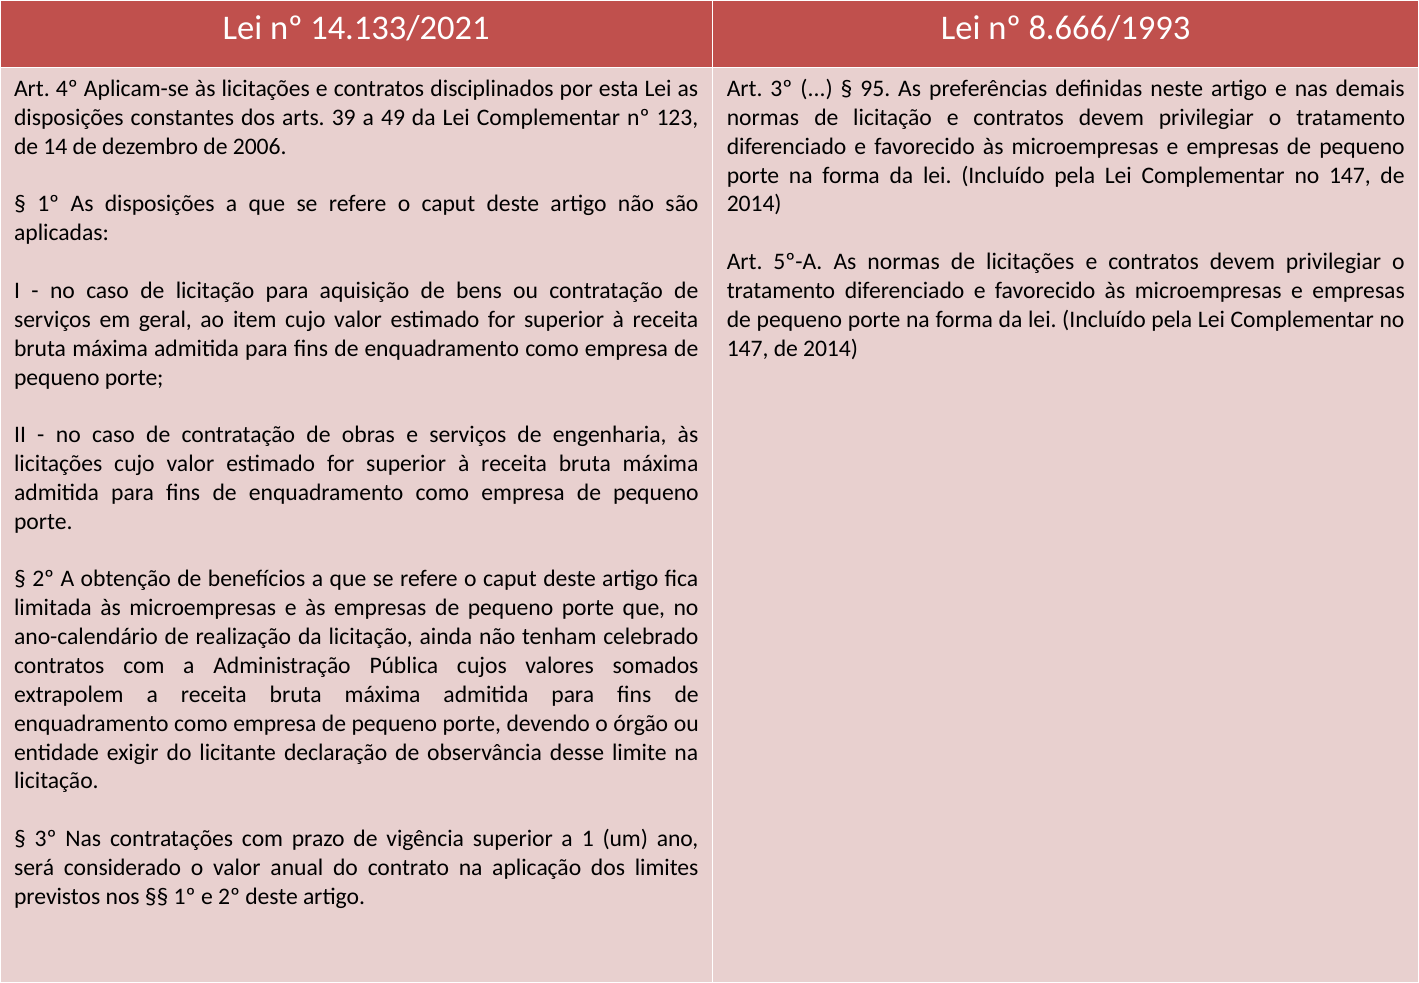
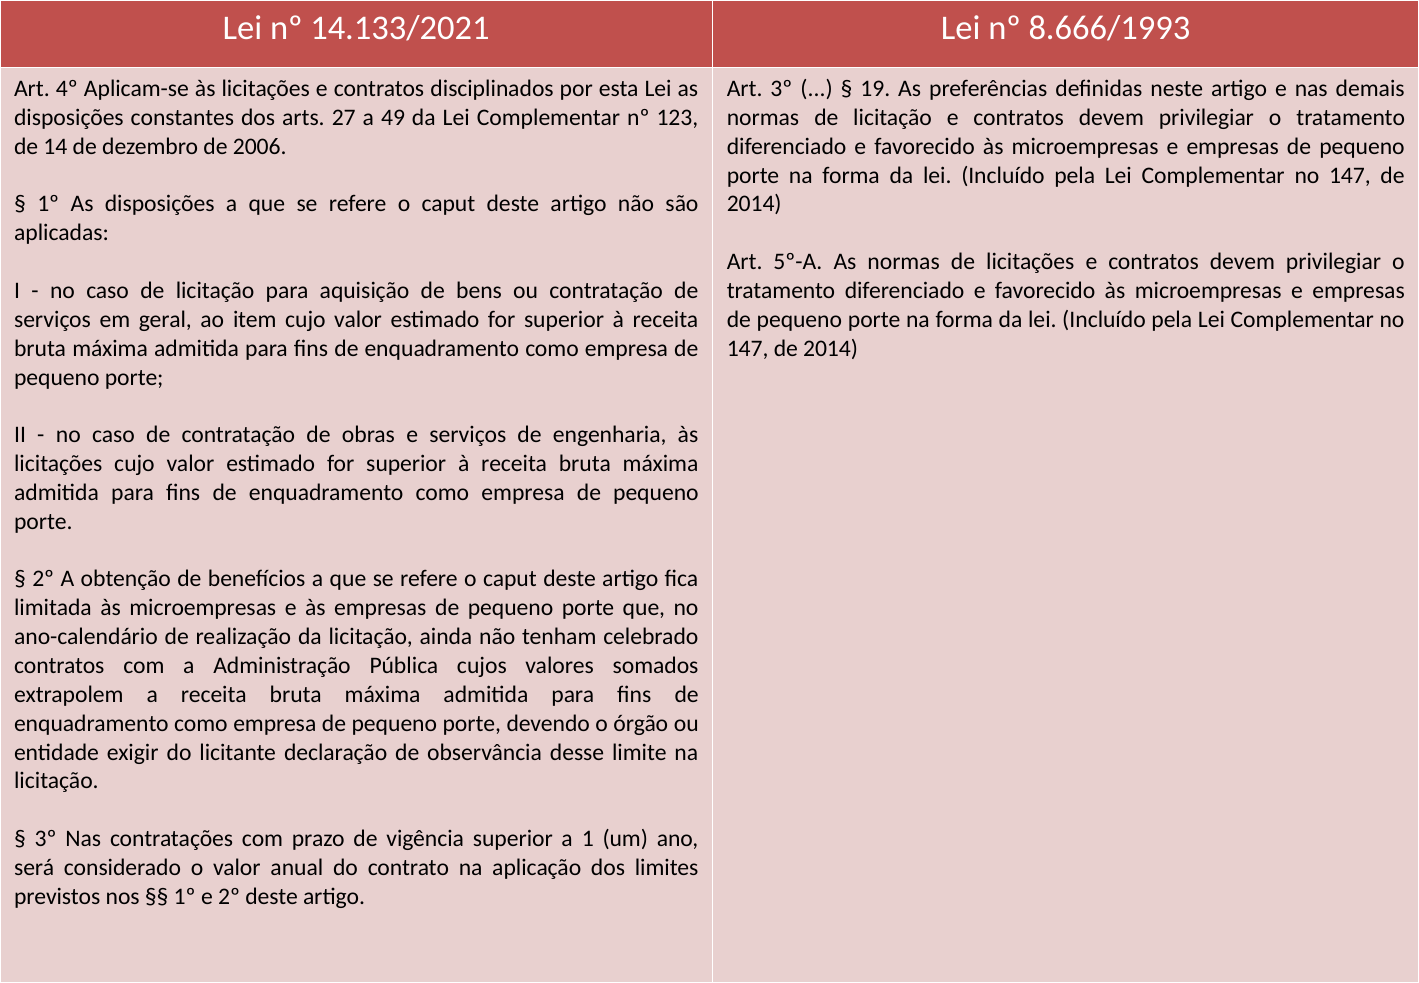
95: 95 -> 19
39: 39 -> 27
